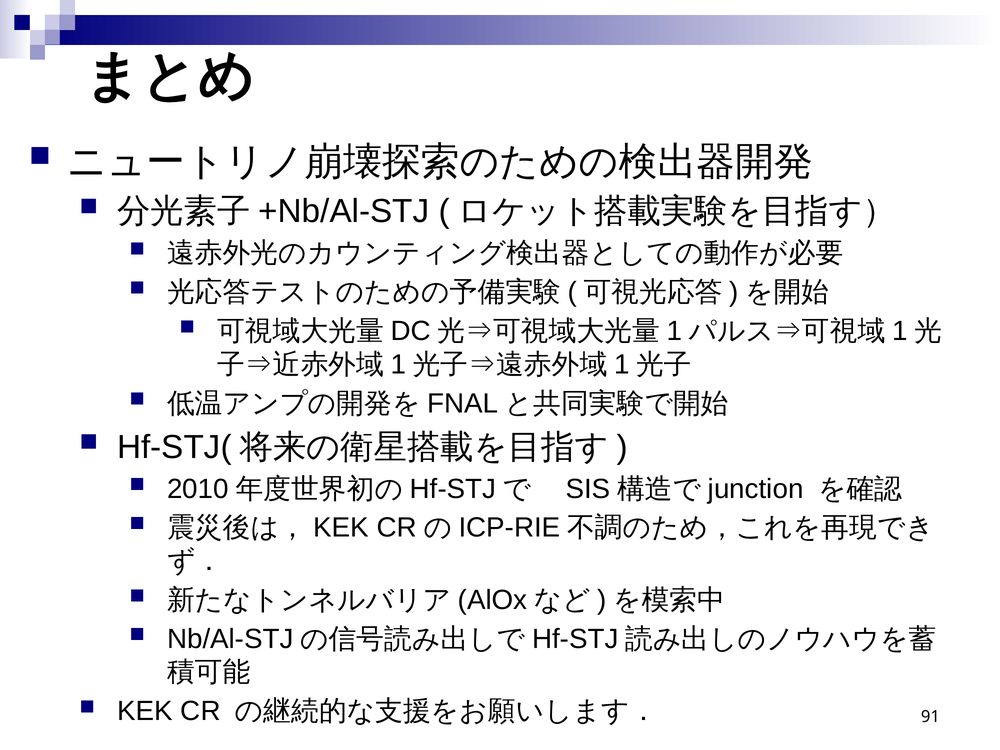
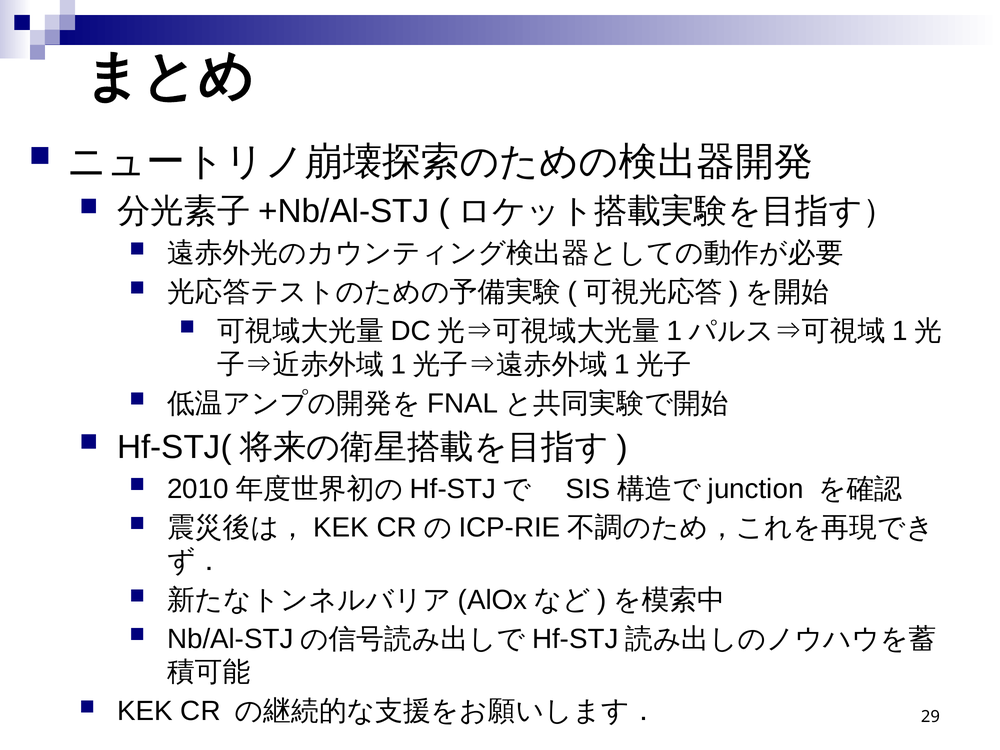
91: 91 -> 29
